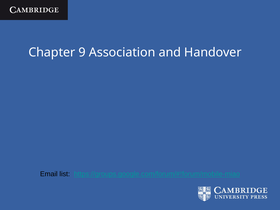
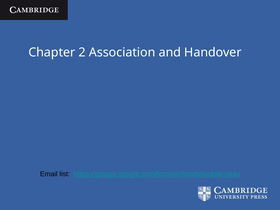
9: 9 -> 2
